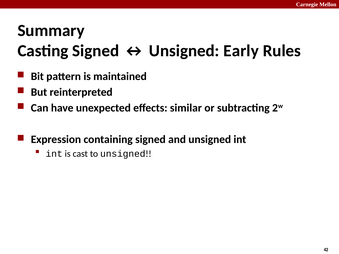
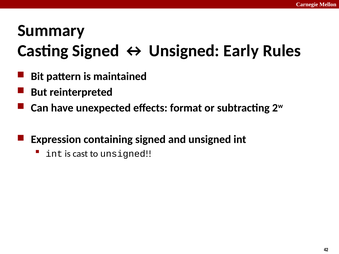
similar: similar -> format
